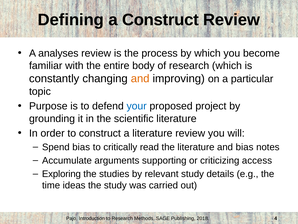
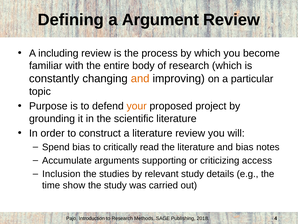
a Construct: Construct -> Argument
analyses: analyses -> including
your colour: blue -> orange
Exploring: Exploring -> Inclusion
ideas: ideas -> show
